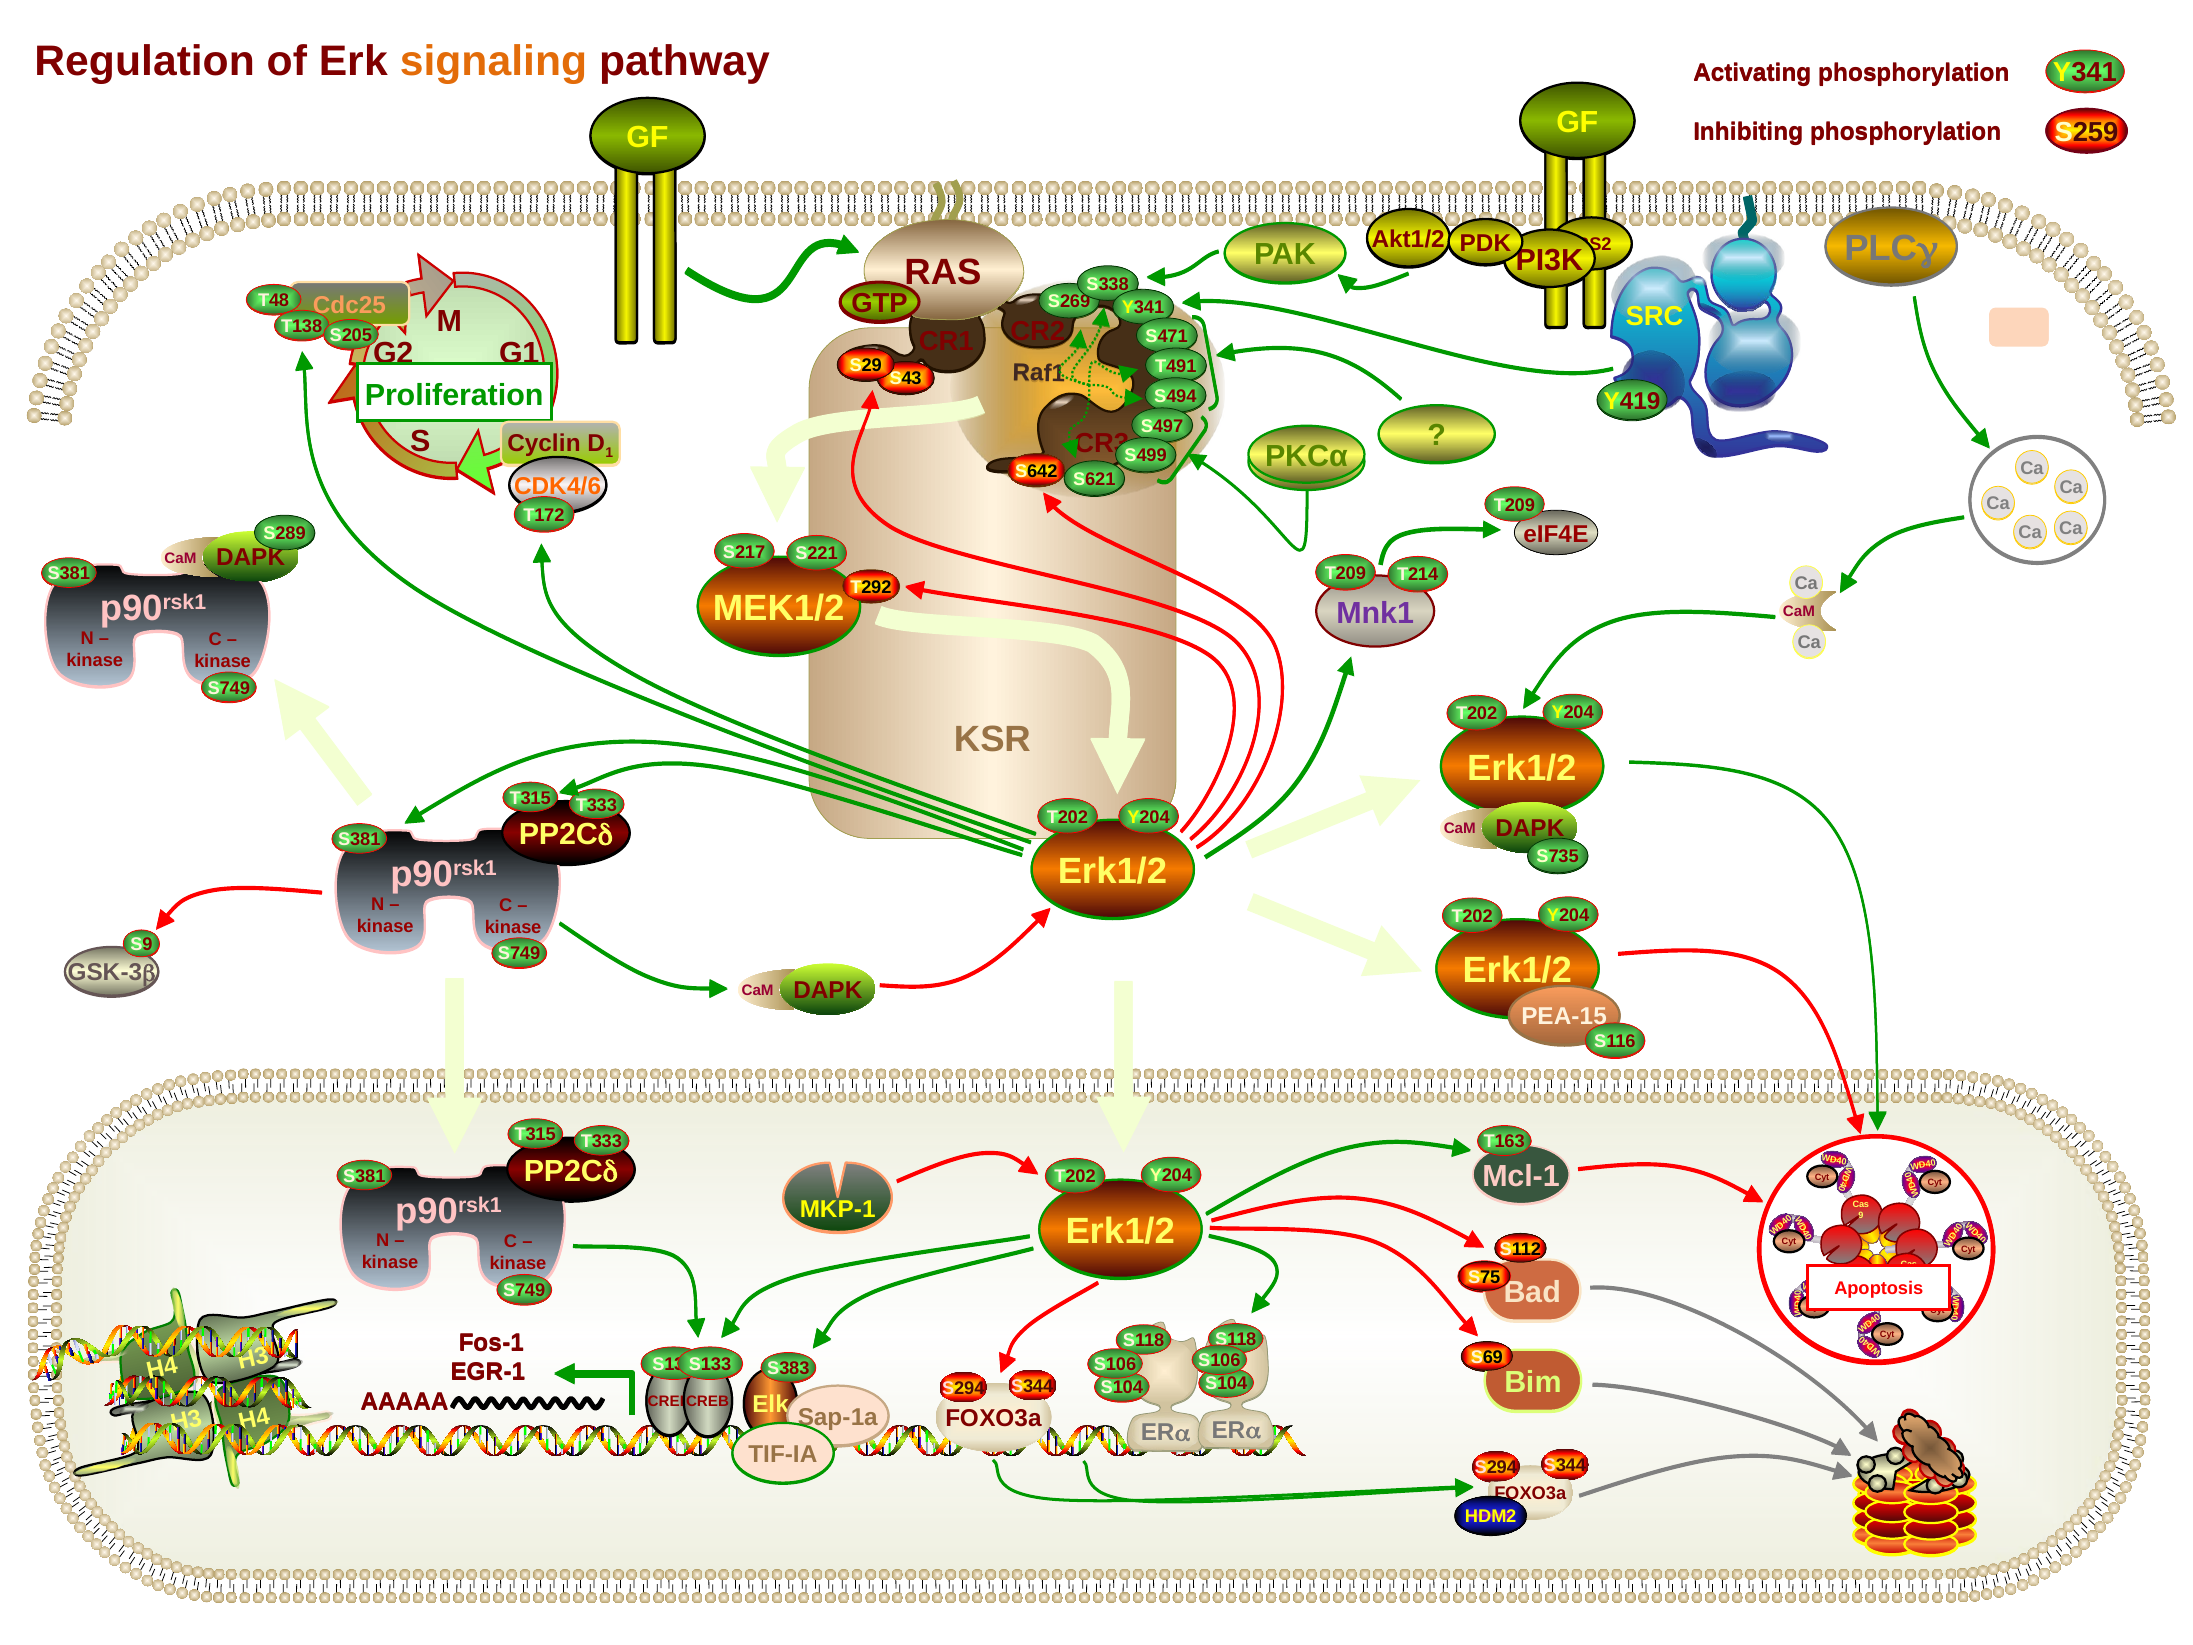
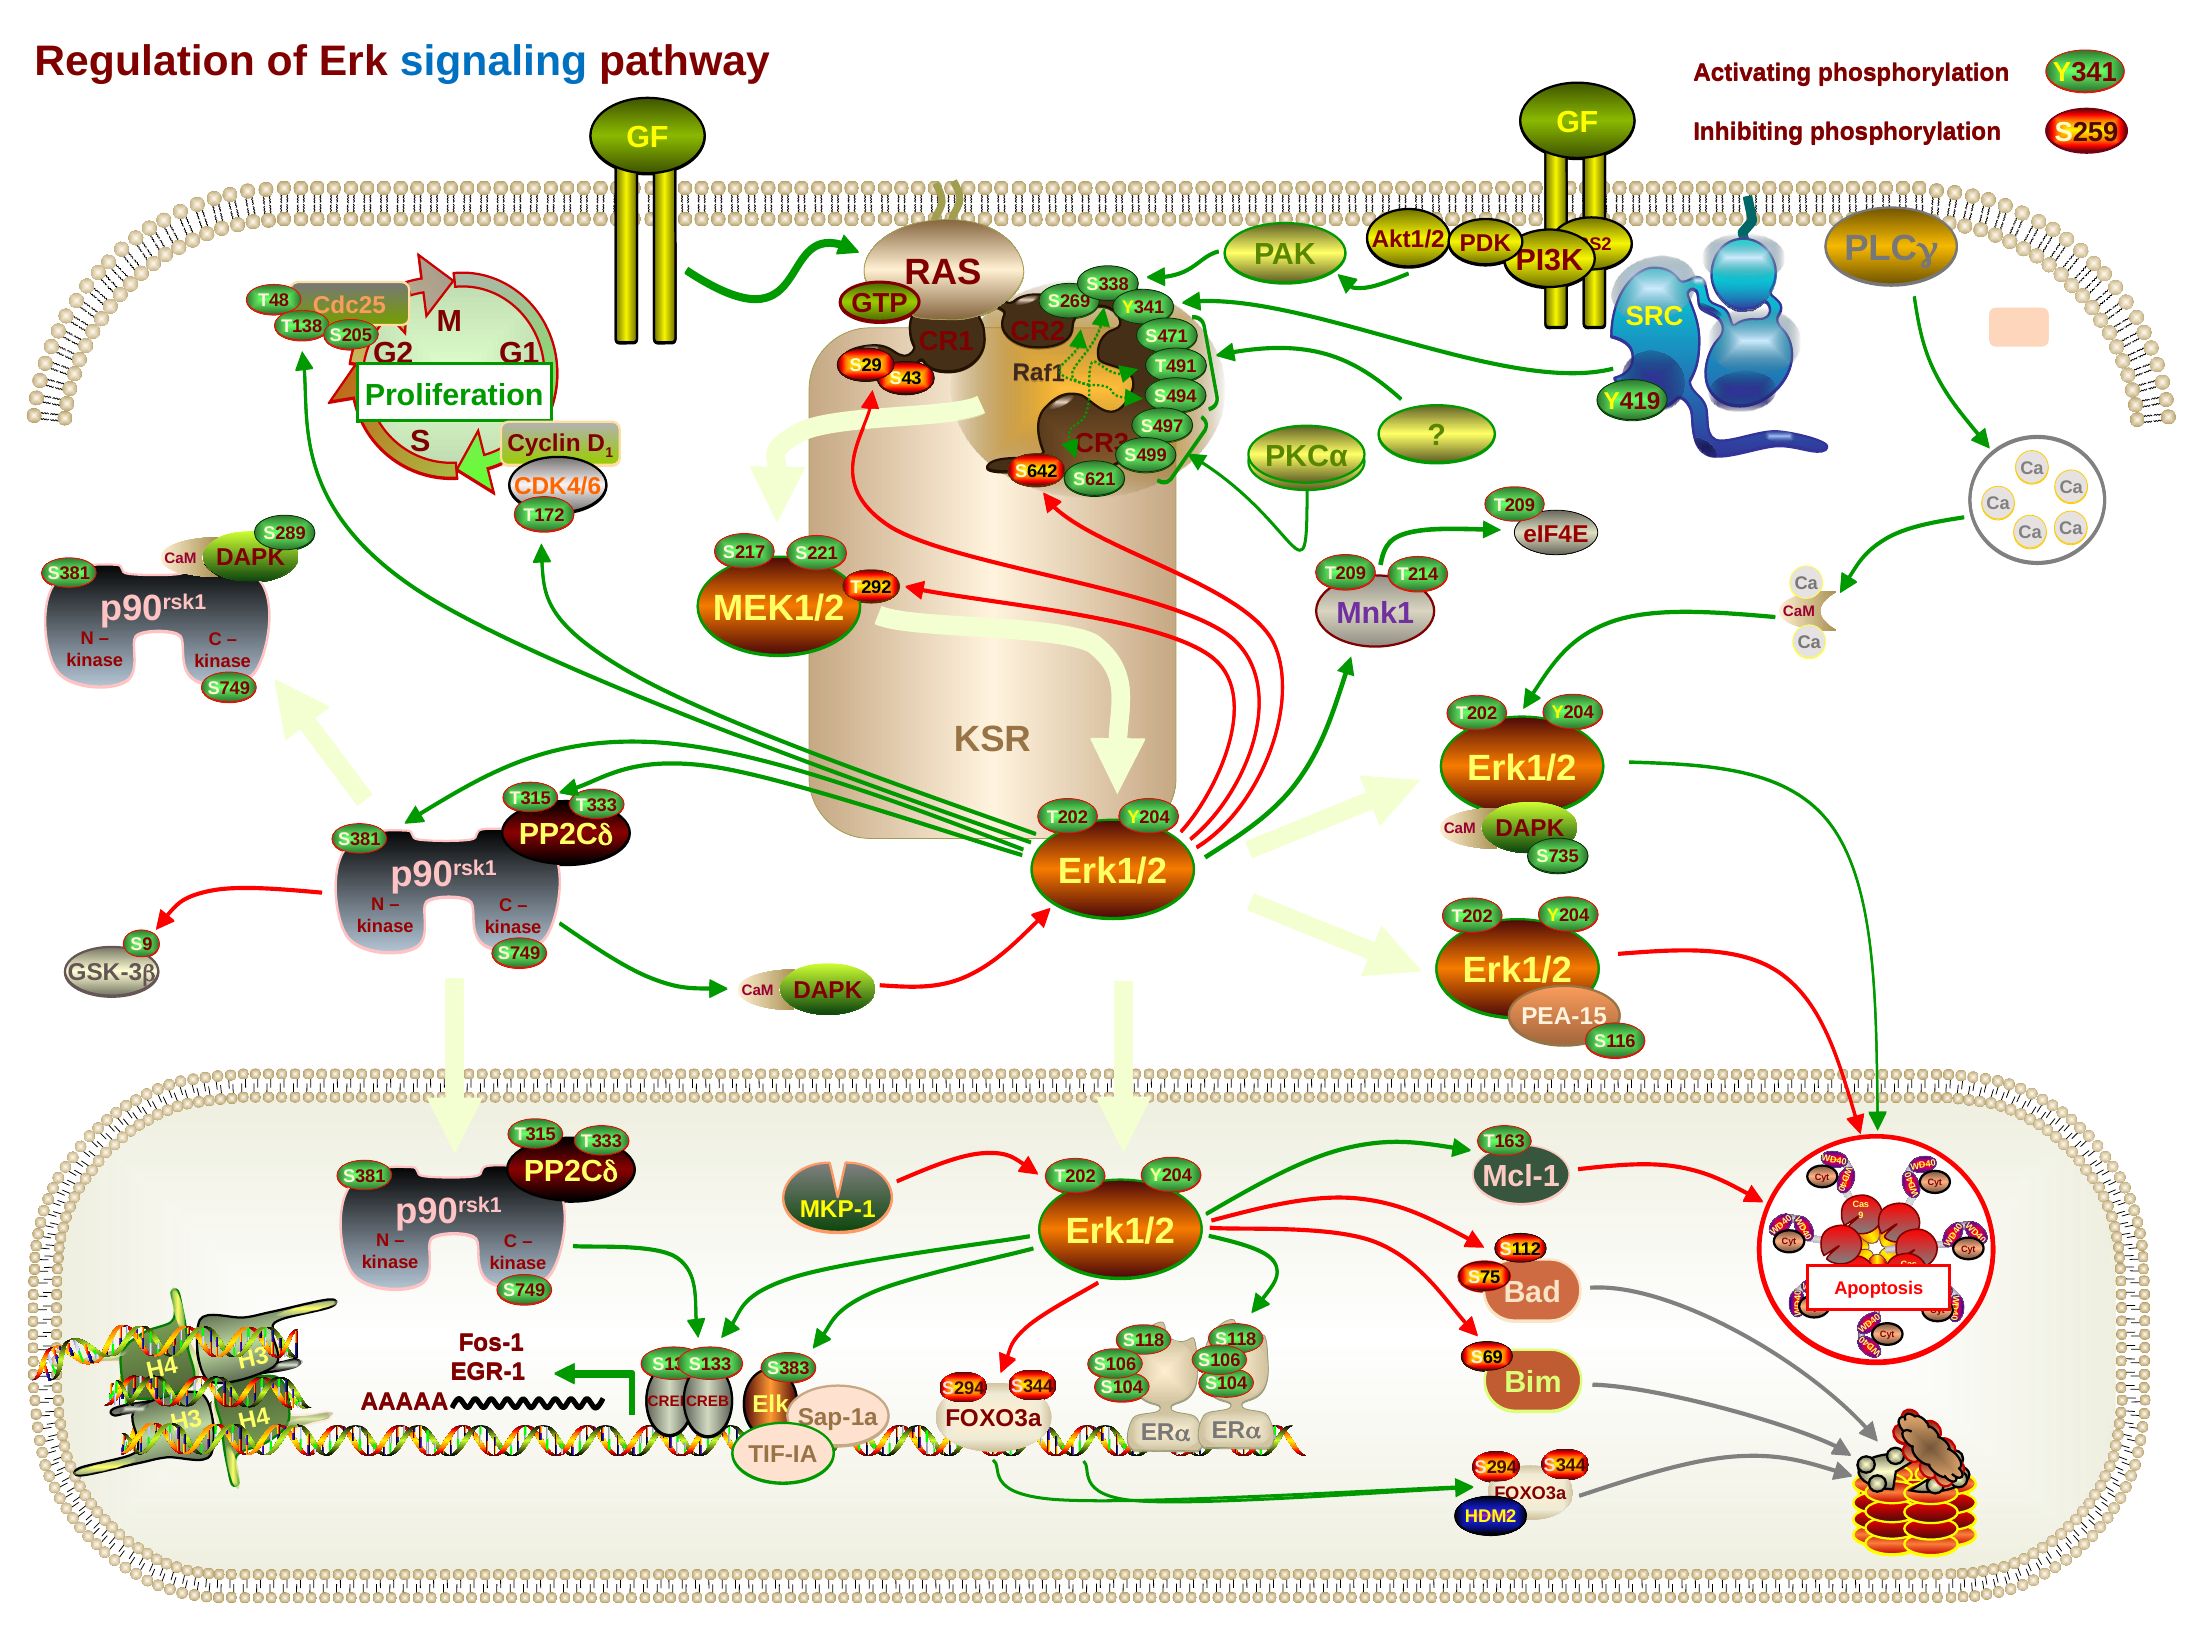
signaling colour: orange -> blue
